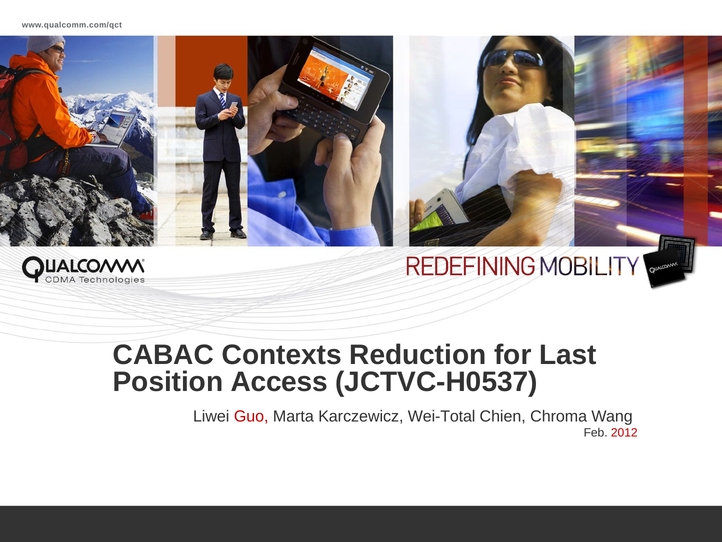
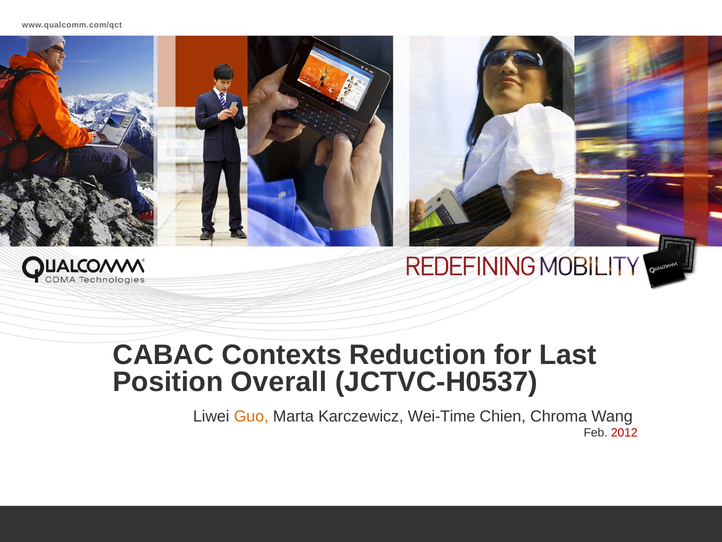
Access: Access -> Overall
Guo colour: red -> orange
Wei-Total: Wei-Total -> Wei-Time
